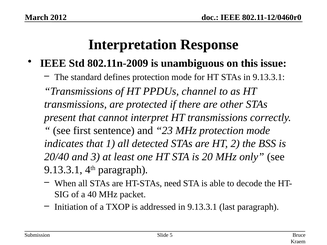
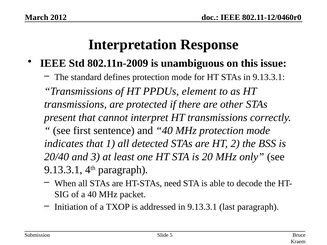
channel: channel -> element
and 23: 23 -> 40
